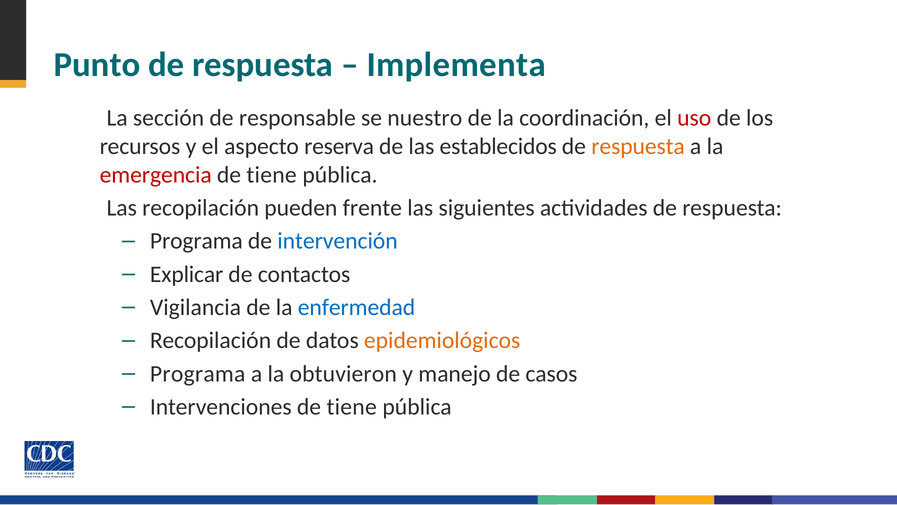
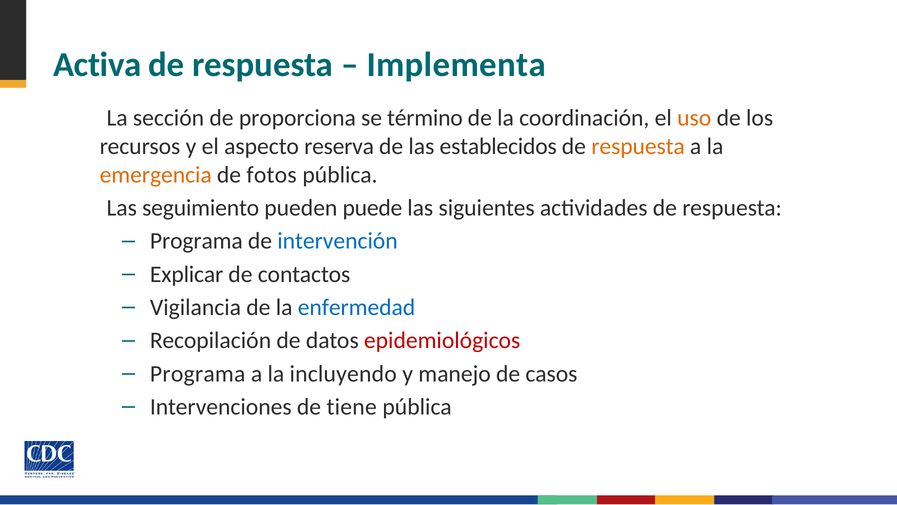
Punto: Punto -> Activa
responsable: responsable -> proporciona
nuestro: nuestro -> término
uso colour: red -> orange
emergencia colour: red -> orange
tiene at (272, 175): tiene -> fotos
recopilación at (201, 208): recopilación -> seguimiento
frente: frente -> puede
epidemiológicos colour: orange -> red
obtuvieron: obtuvieron -> incluyendo
